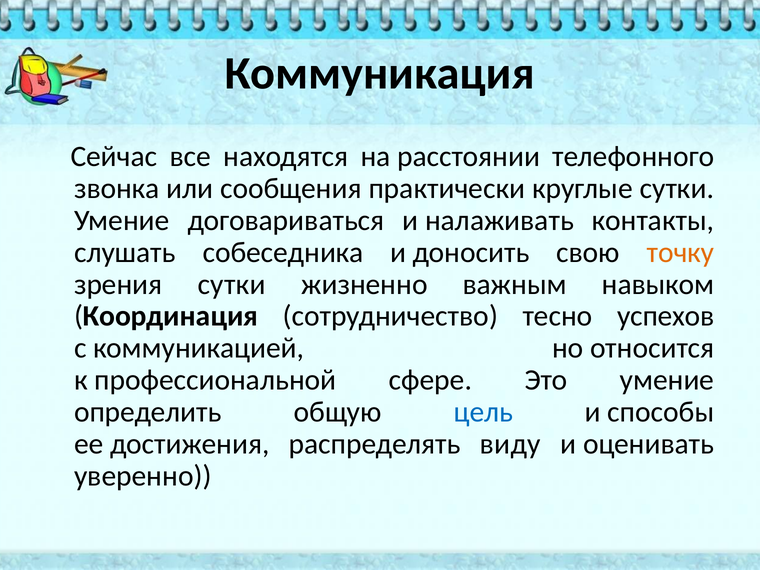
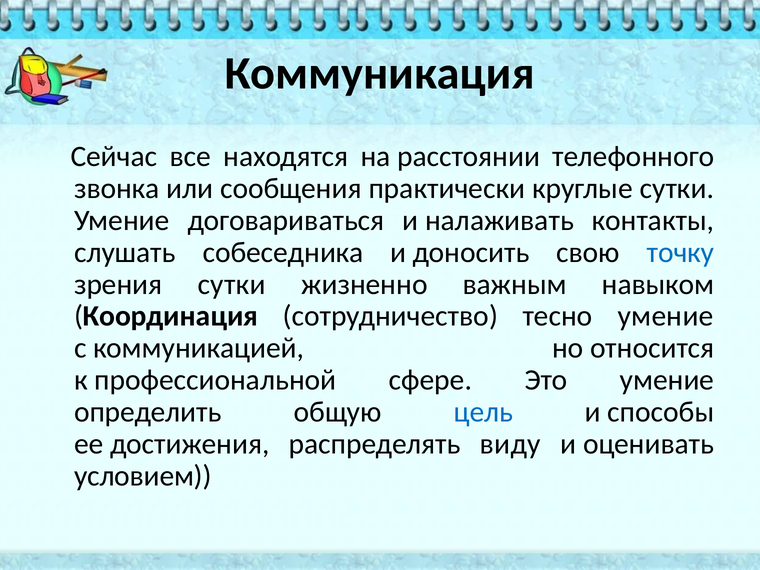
точку colour: orange -> blue
тесно успехов: успехов -> умение
уверенно: уверенно -> условием
